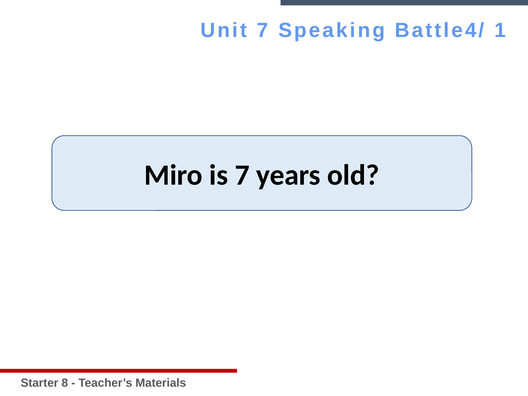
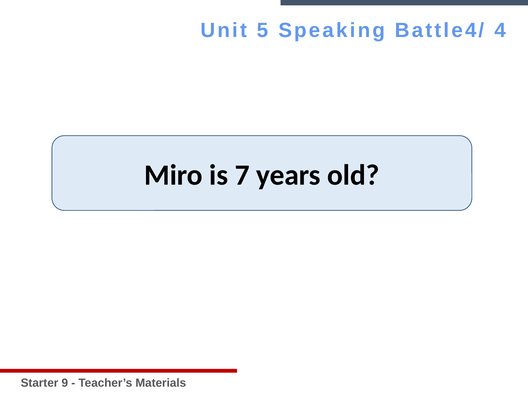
Unit 7: 7 -> 5
1: 1 -> 4
8: 8 -> 9
